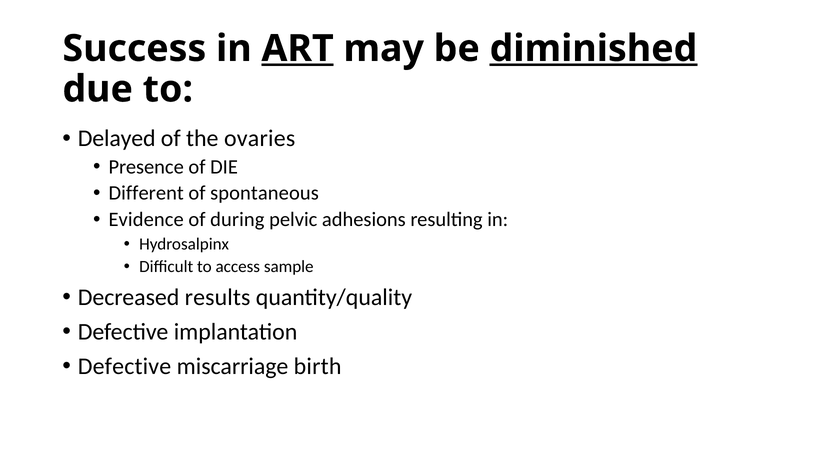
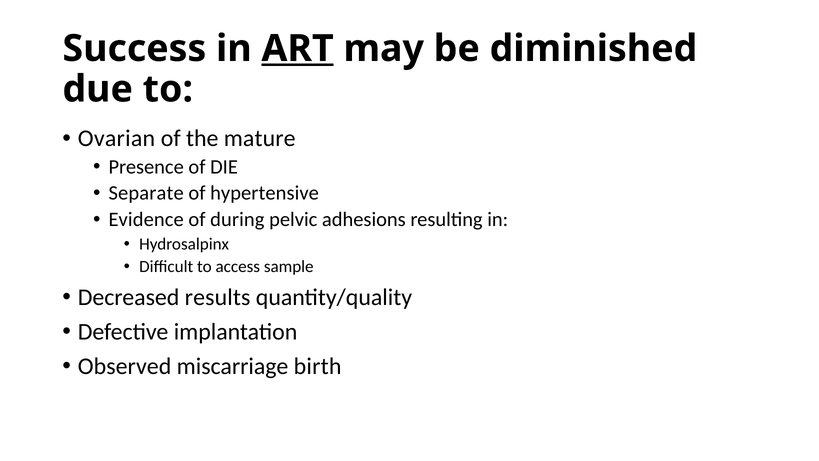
diminished underline: present -> none
Delayed: Delayed -> Ovarian
ovaries: ovaries -> mature
Different: Different -> Separate
spontaneous: spontaneous -> hypertensive
Defective at (124, 366): Defective -> Observed
